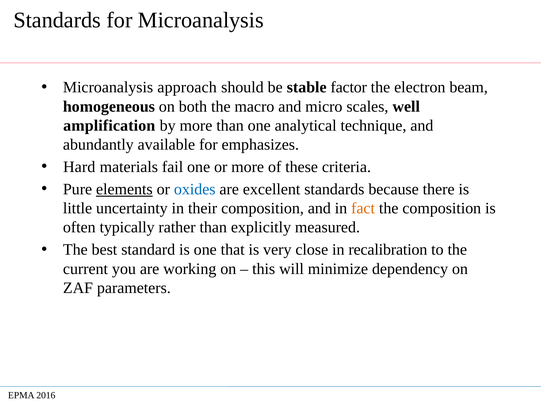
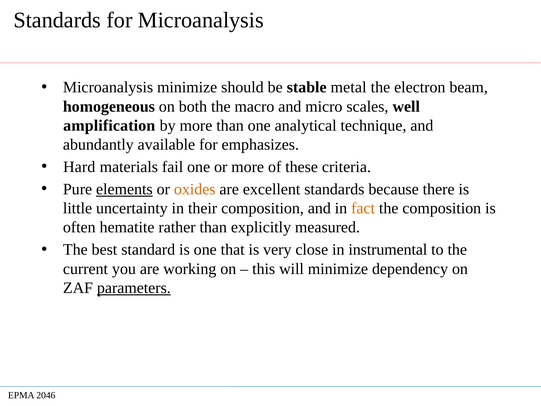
Microanalysis approach: approach -> minimize
factor: factor -> metal
oxides colour: blue -> orange
typically: typically -> hematite
recalibration: recalibration -> instrumental
parameters underline: none -> present
2016: 2016 -> 2046
